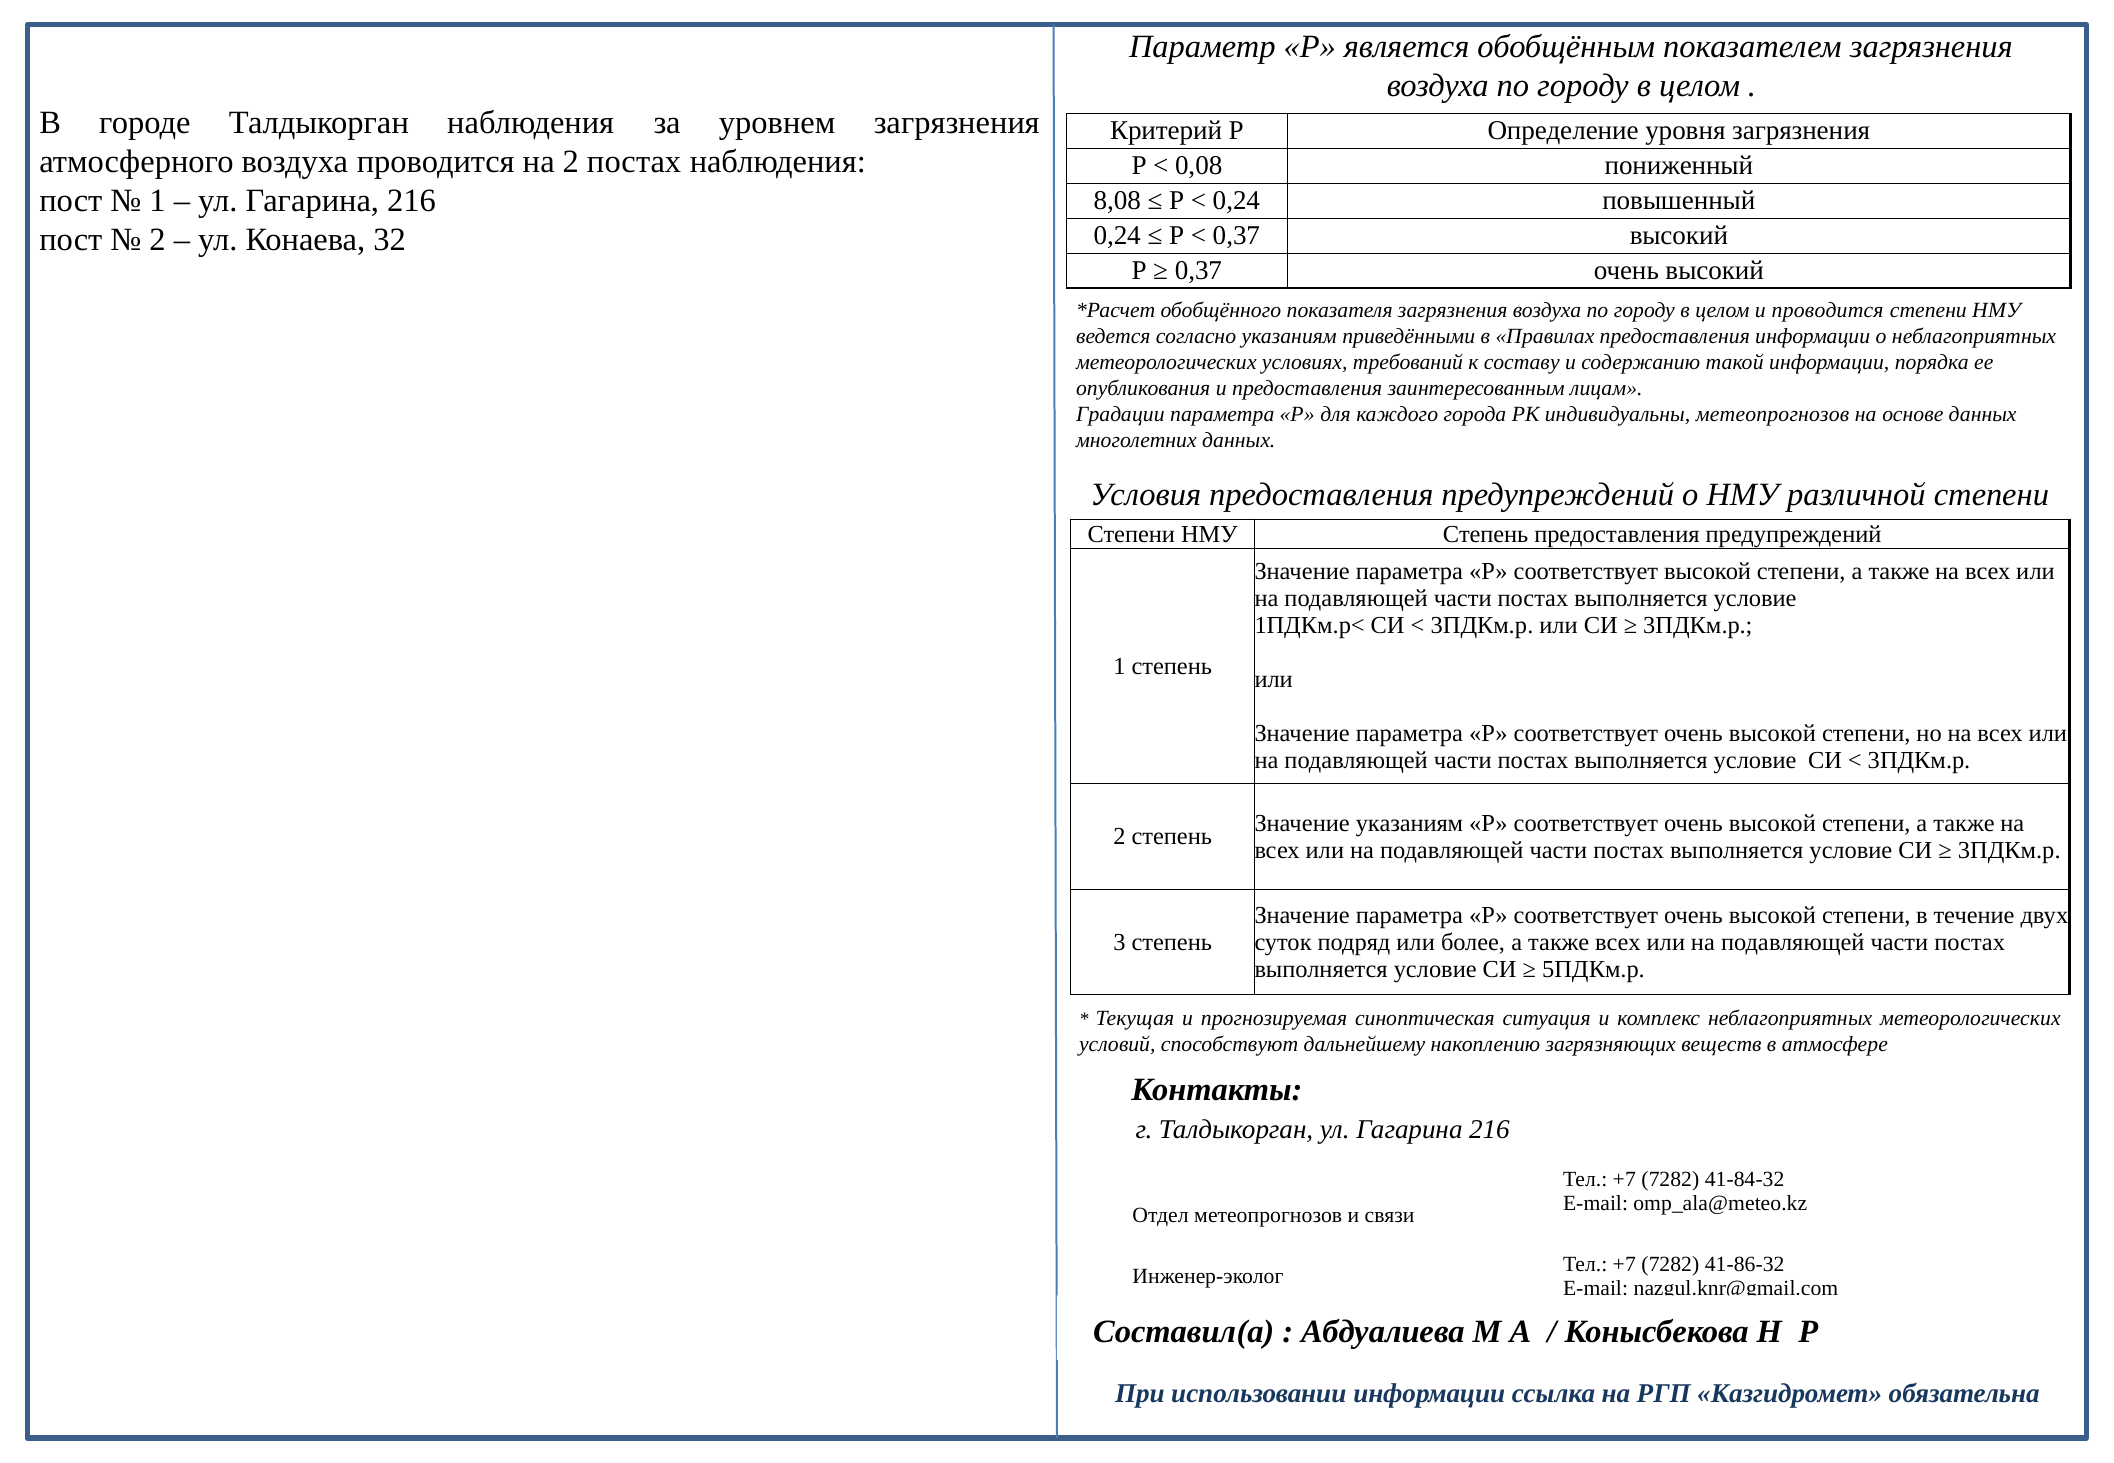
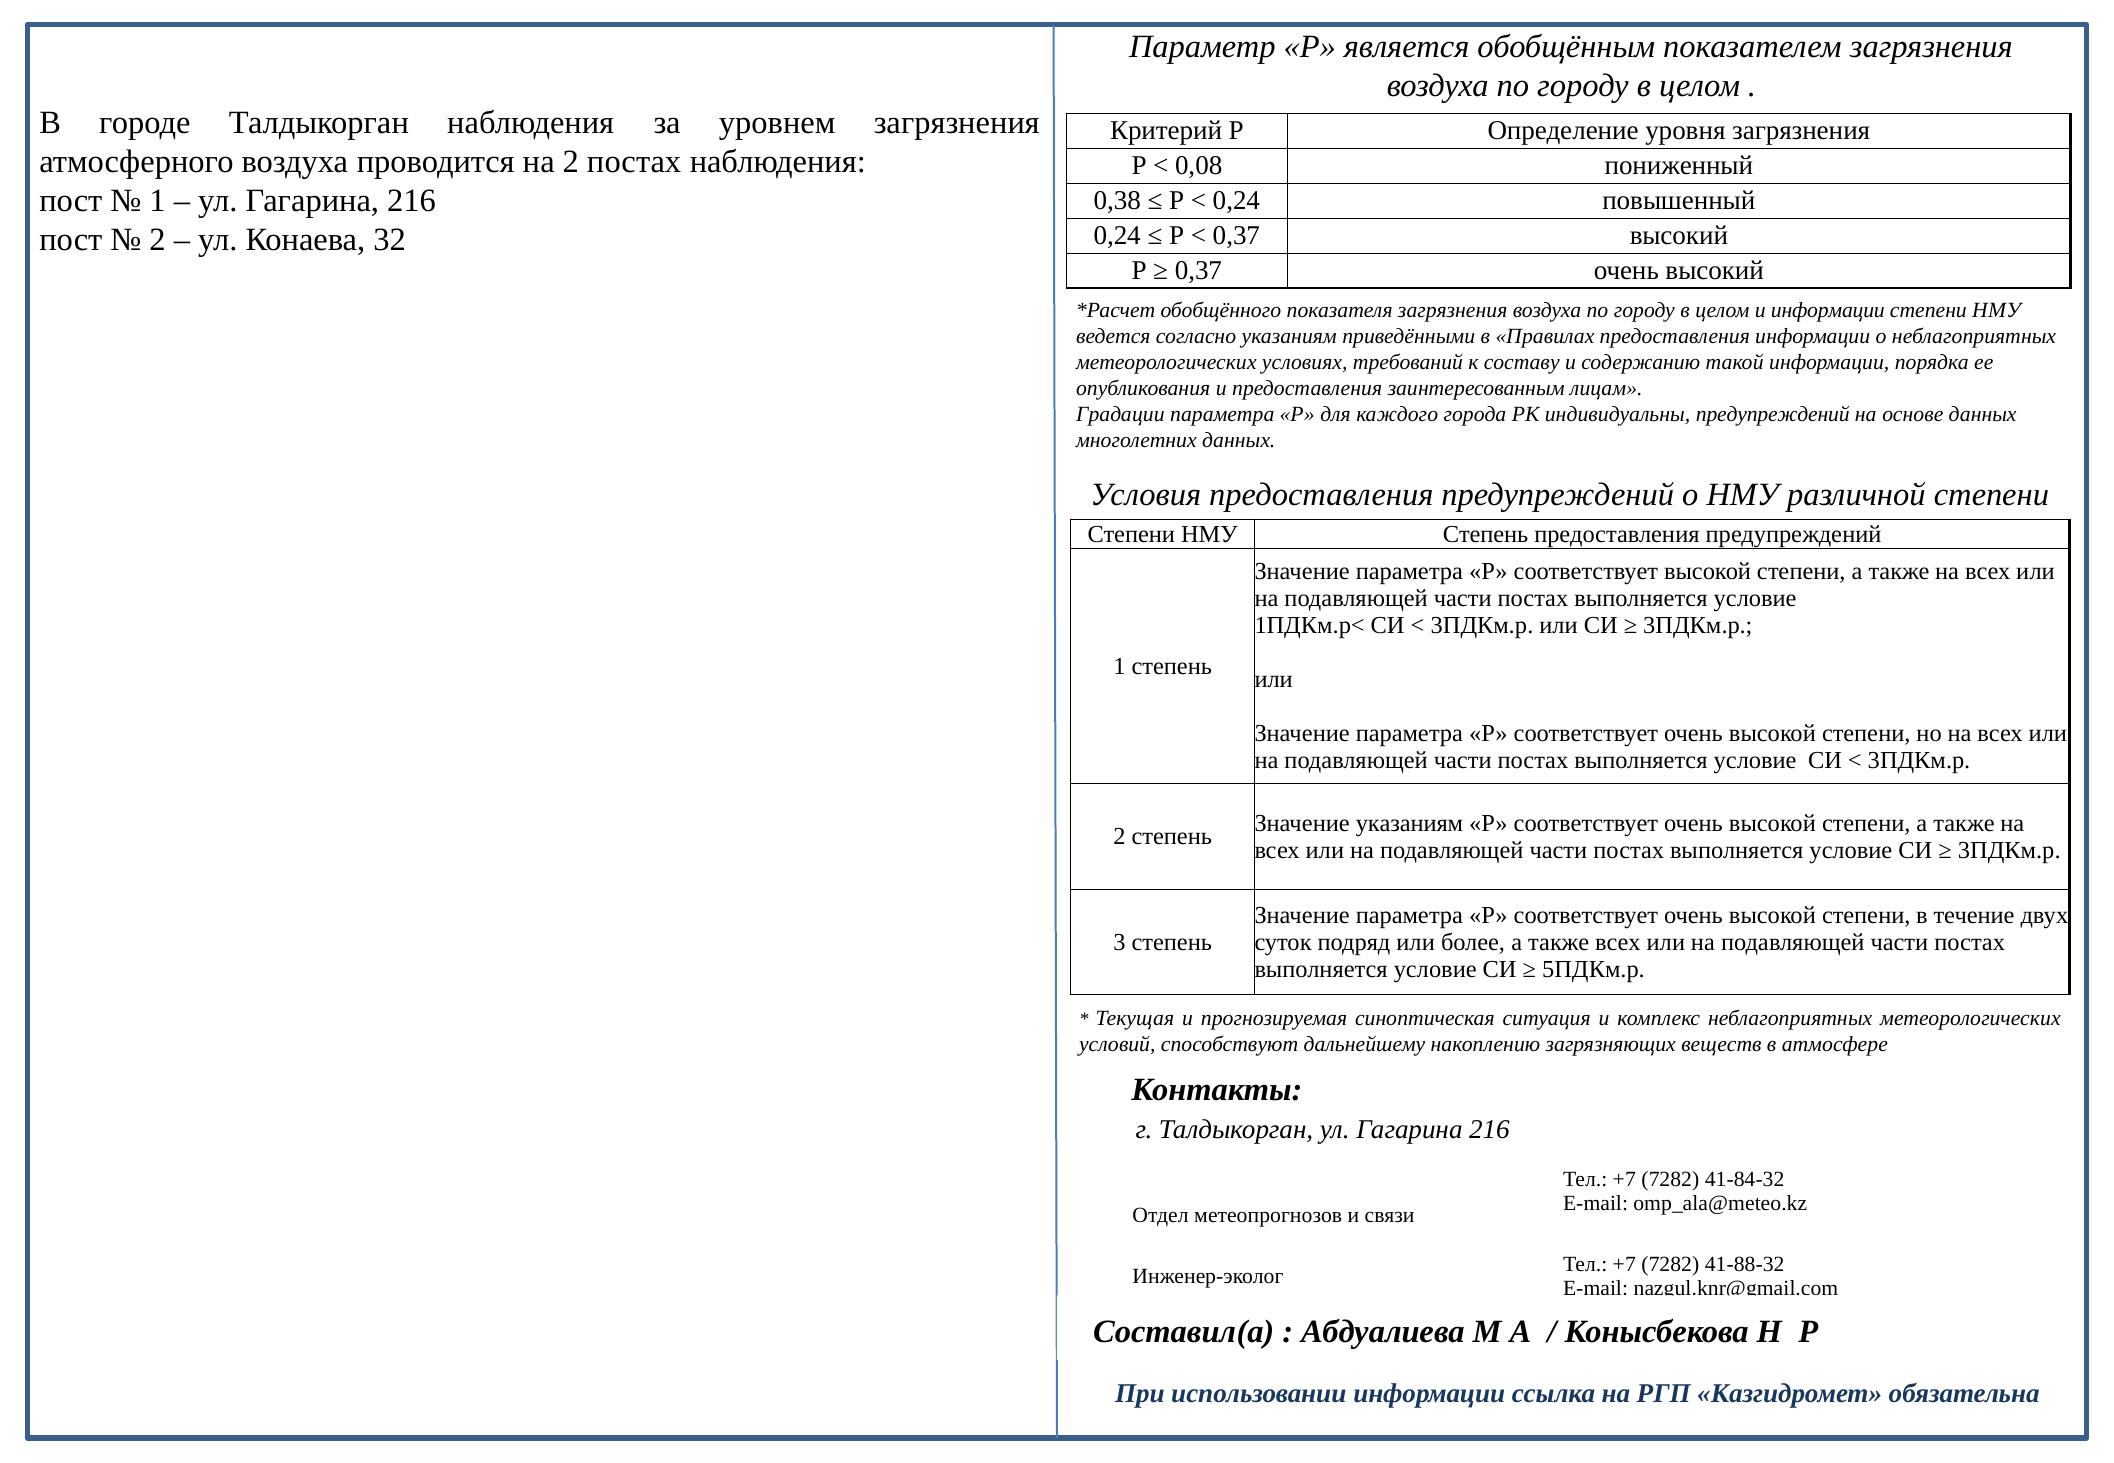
8,08: 8,08 -> 0,38
и проводится: проводится -> информации
индивидуальны метеопрогнозов: метеопрогнозов -> предупреждений
41-86-32: 41-86-32 -> 41-88-32
